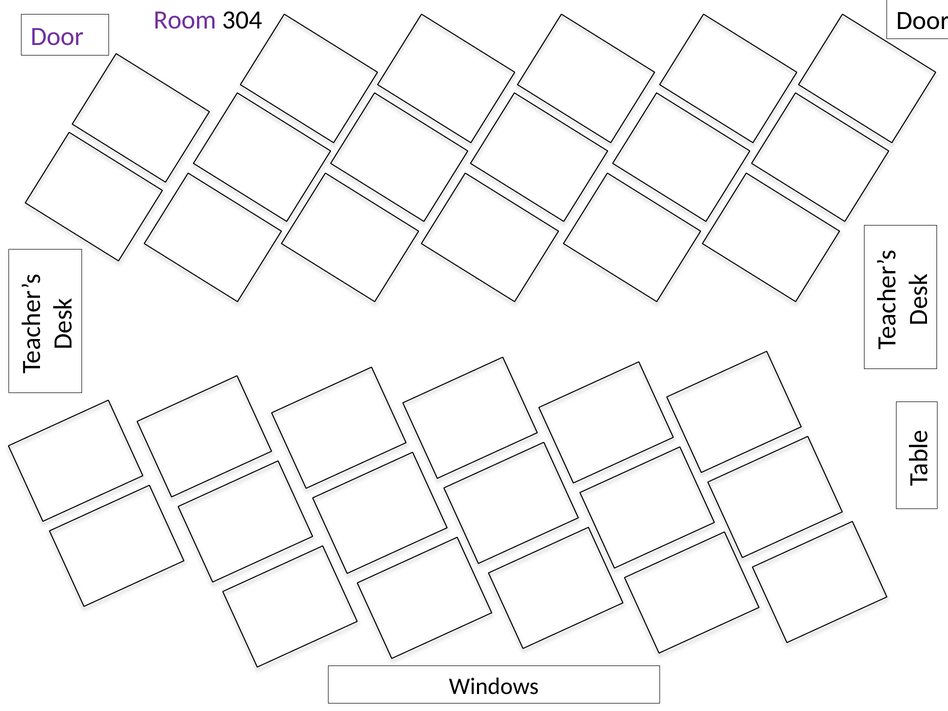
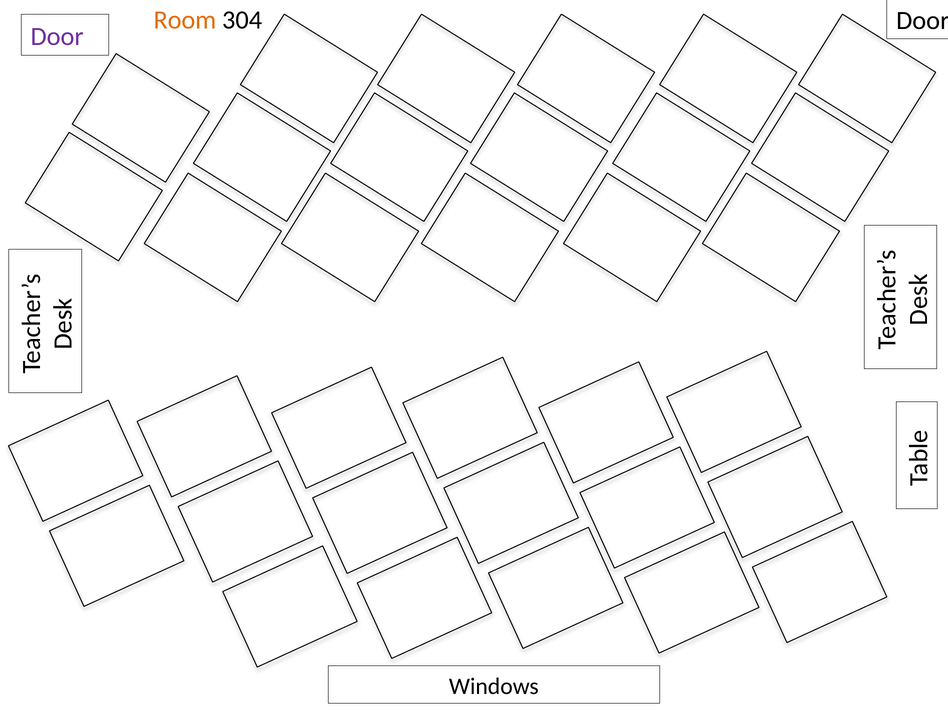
Room colour: purple -> orange
